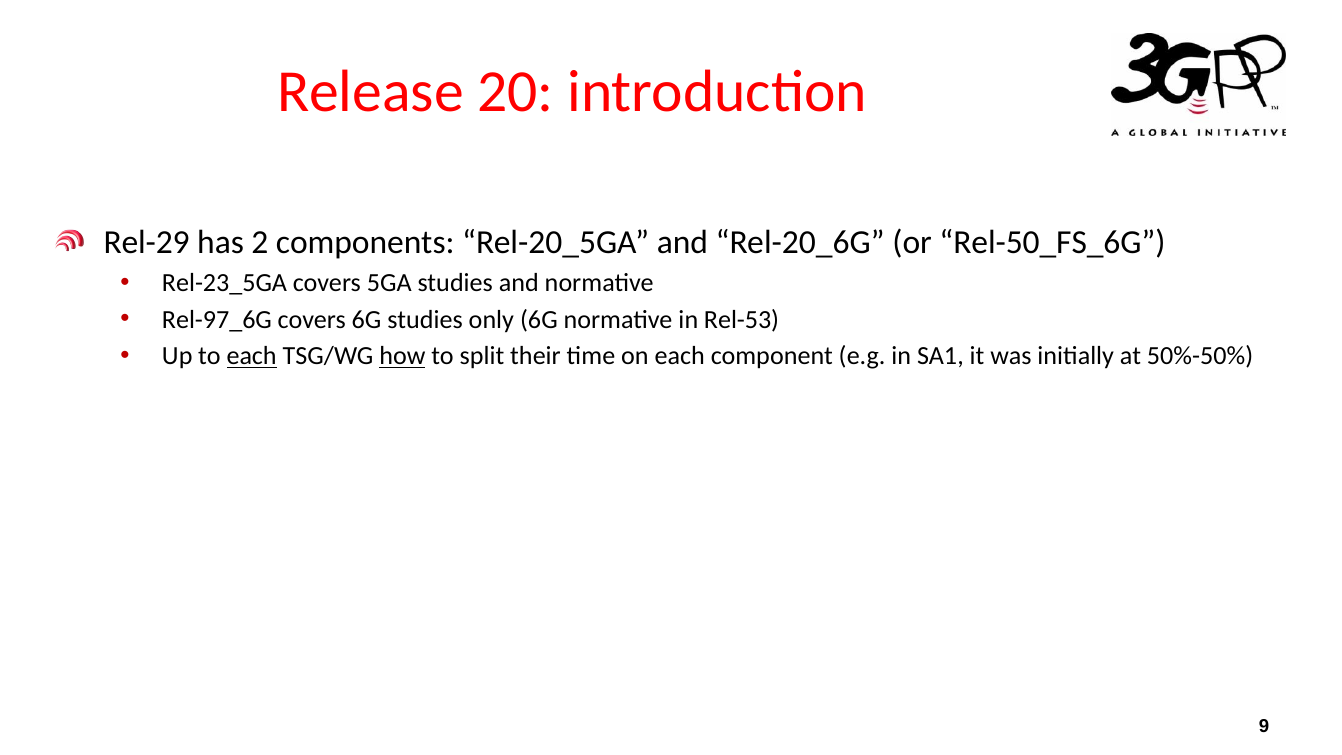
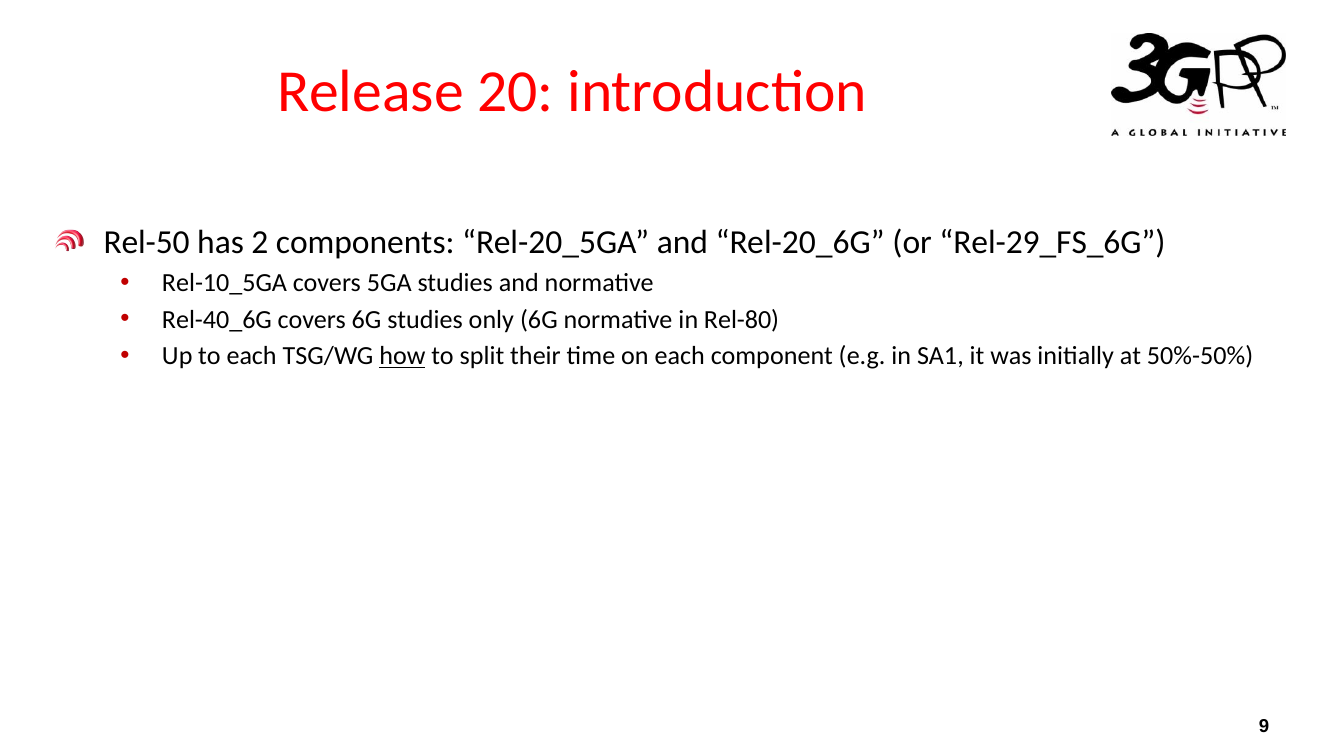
Rel-29: Rel-29 -> Rel-50
Rel-50_FS_6G: Rel-50_FS_6G -> Rel-29_FS_6G
Rel-23_5GA: Rel-23_5GA -> Rel-10_5GA
Rel-97_6G: Rel-97_6G -> Rel-40_6G
Rel-53: Rel-53 -> Rel-80
each at (252, 356) underline: present -> none
